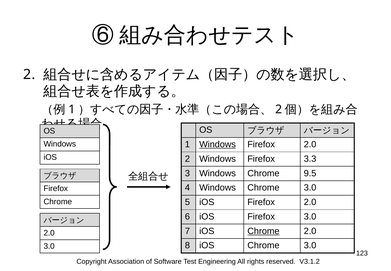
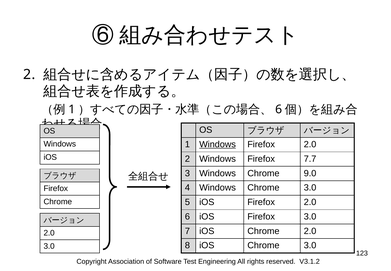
2 at (279, 109): 2 -> 6
3.3: 3.3 -> 7.7
9.5: 9.5 -> 9.0
Chrome at (263, 231) underline: present -> none
